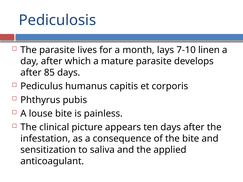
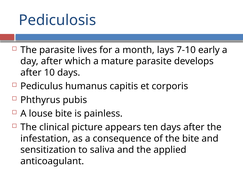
linen: linen -> early
85: 85 -> 10
